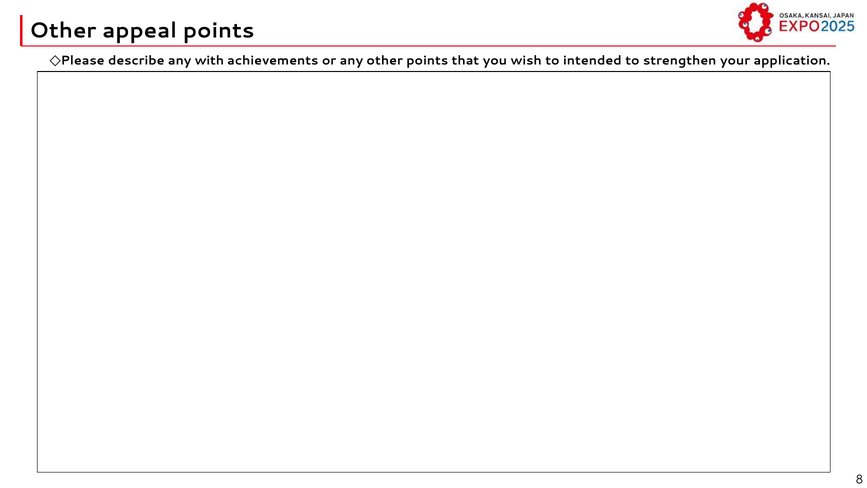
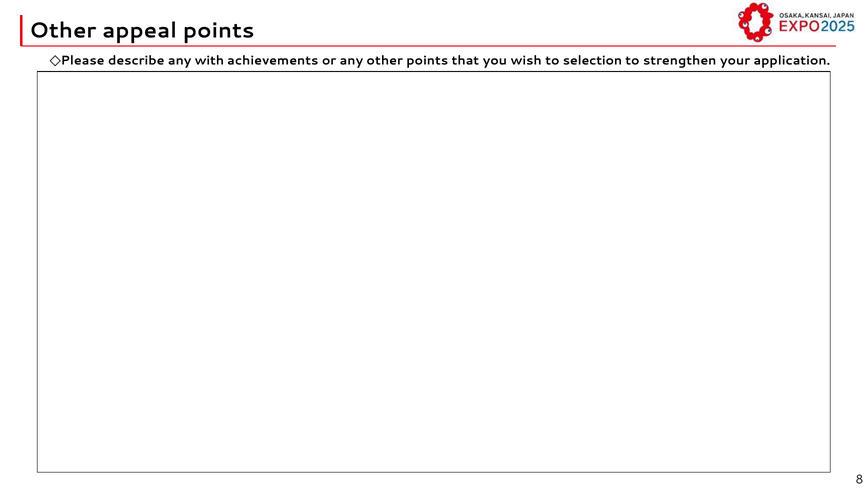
intended: intended -> selection
